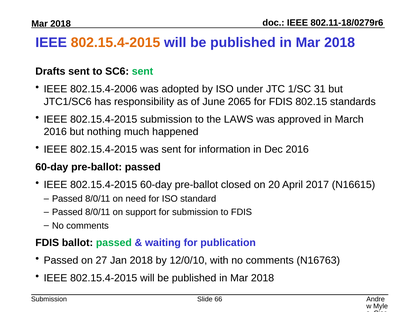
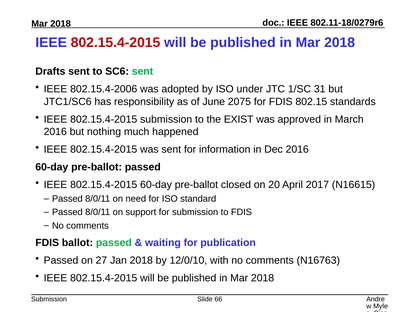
802.15.4-2015 at (116, 43) colour: orange -> red
2065: 2065 -> 2075
LAWS: LAWS -> EXIST
